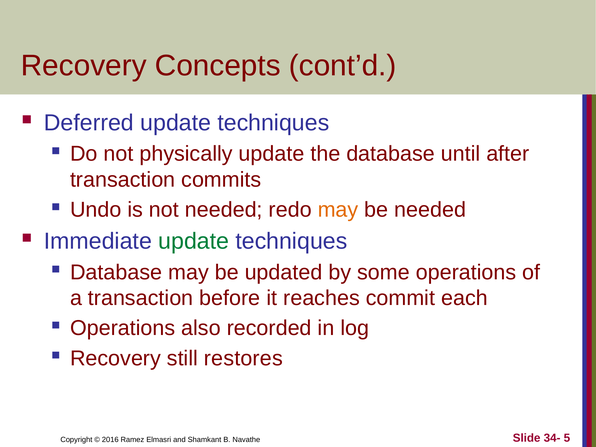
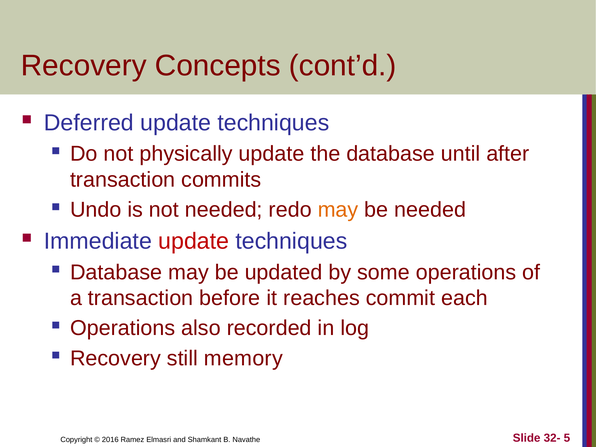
update at (194, 241) colour: green -> red
restores: restores -> memory
34-: 34- -> 32-
